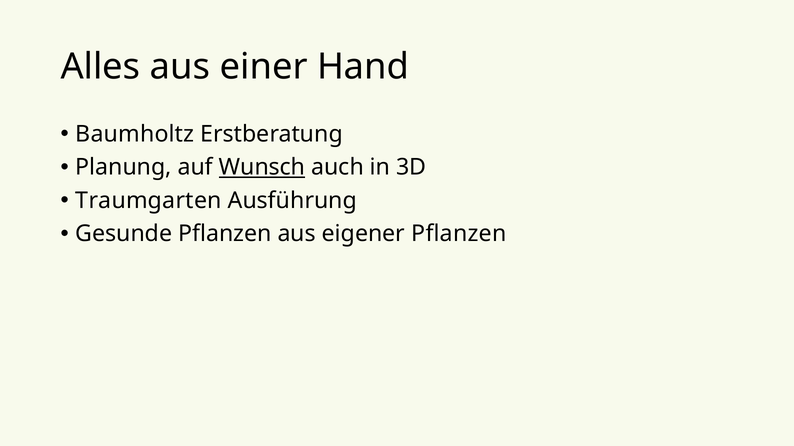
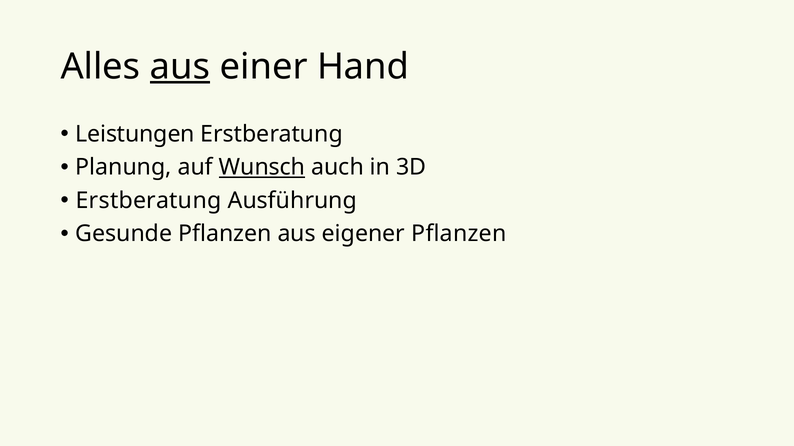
aus at (180, 67) underline: none -> present
Baumholtz: Baumholtz -> Leistungen
Traumgarten at (149, 201): Traumgarten -> Erstberatung
